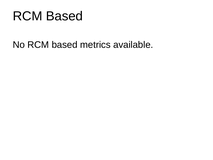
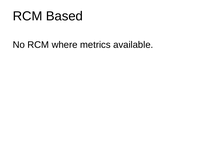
No RCM based: based -> where
